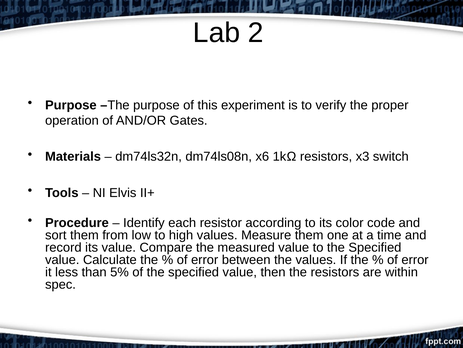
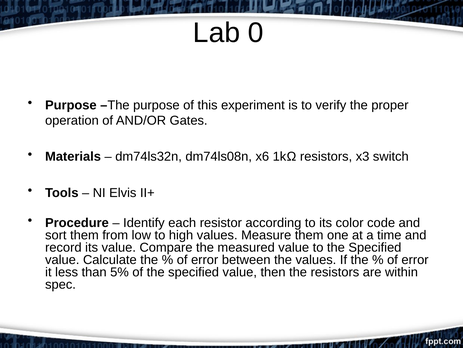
2: 2 -> 0
